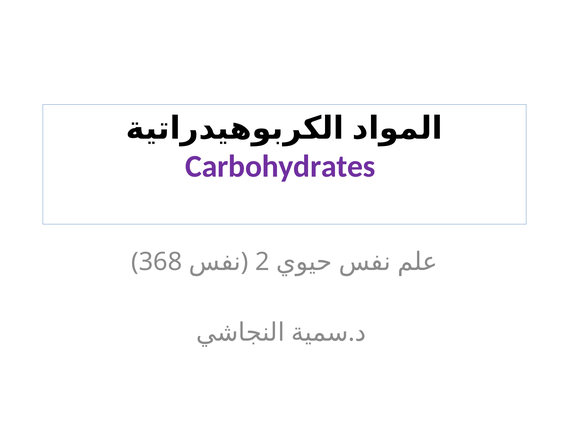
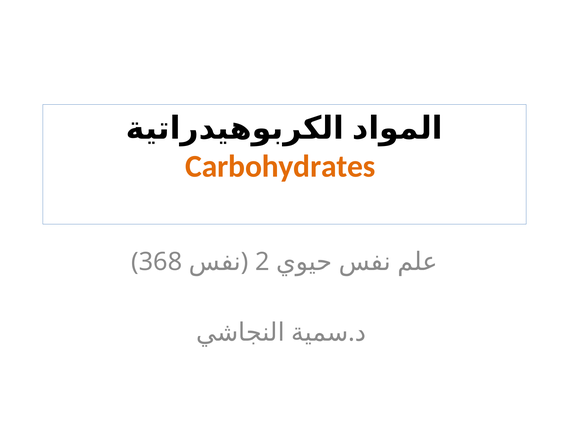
Carbohydrates colour: purple -> orange
